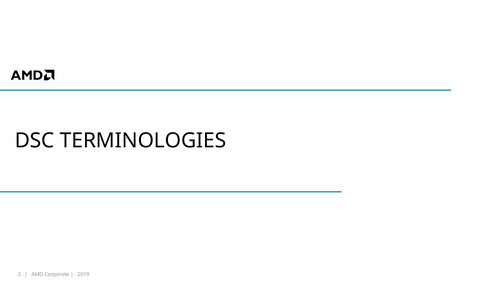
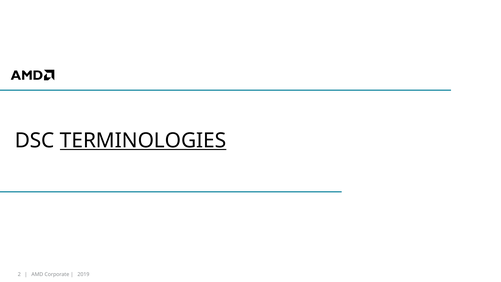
TERMINOLOGIES underline: none -> present
